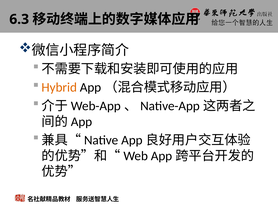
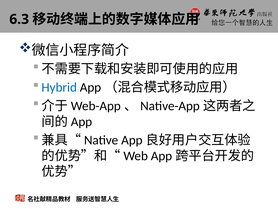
Hybrid colour: orange -> blue
